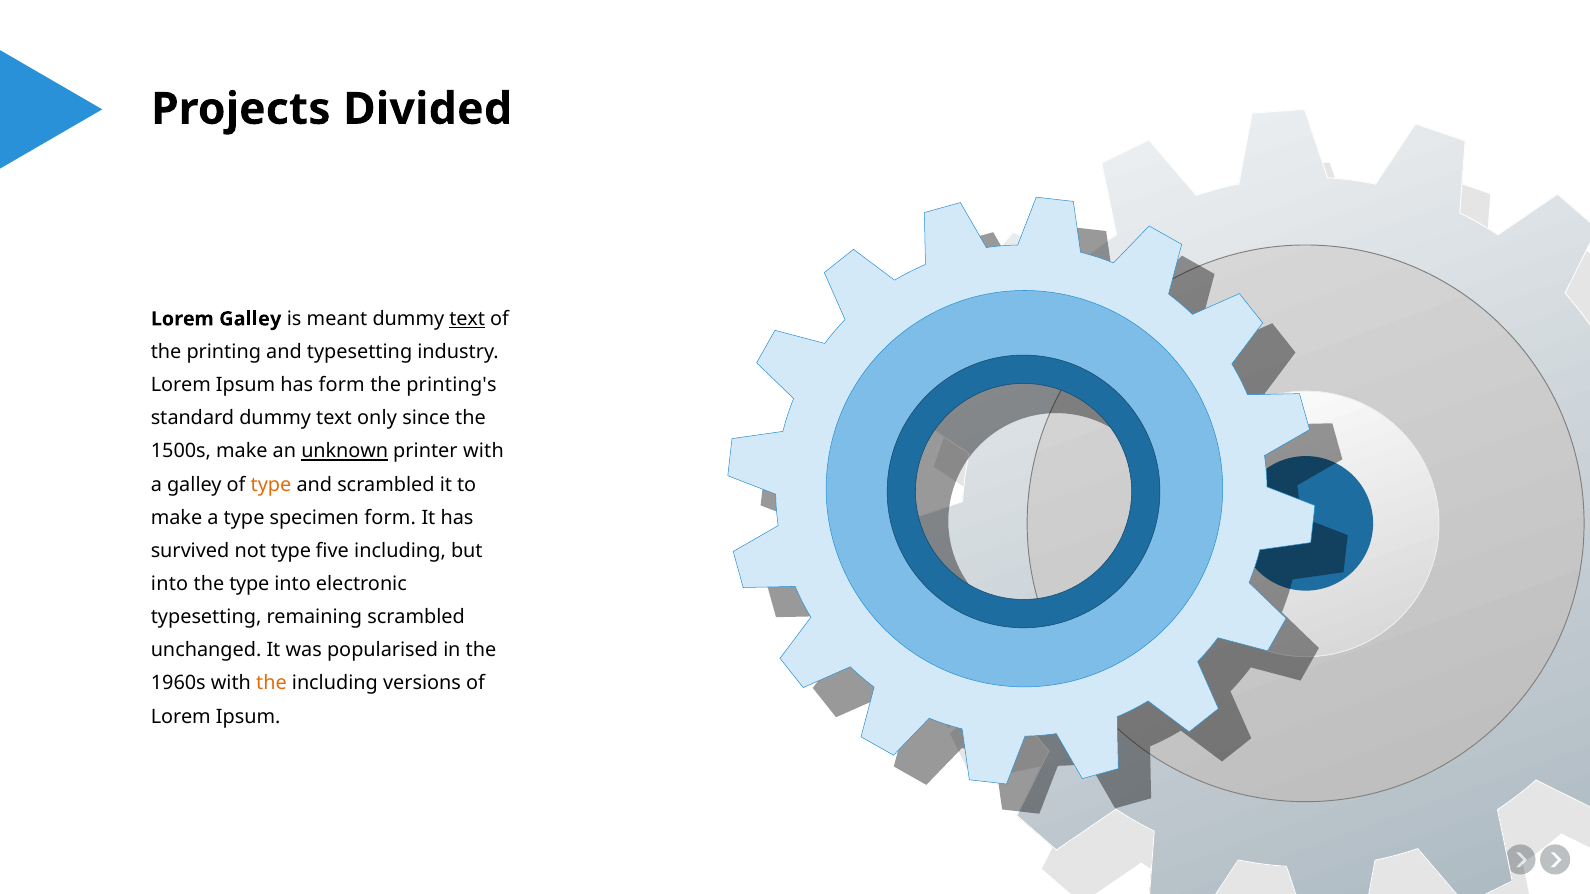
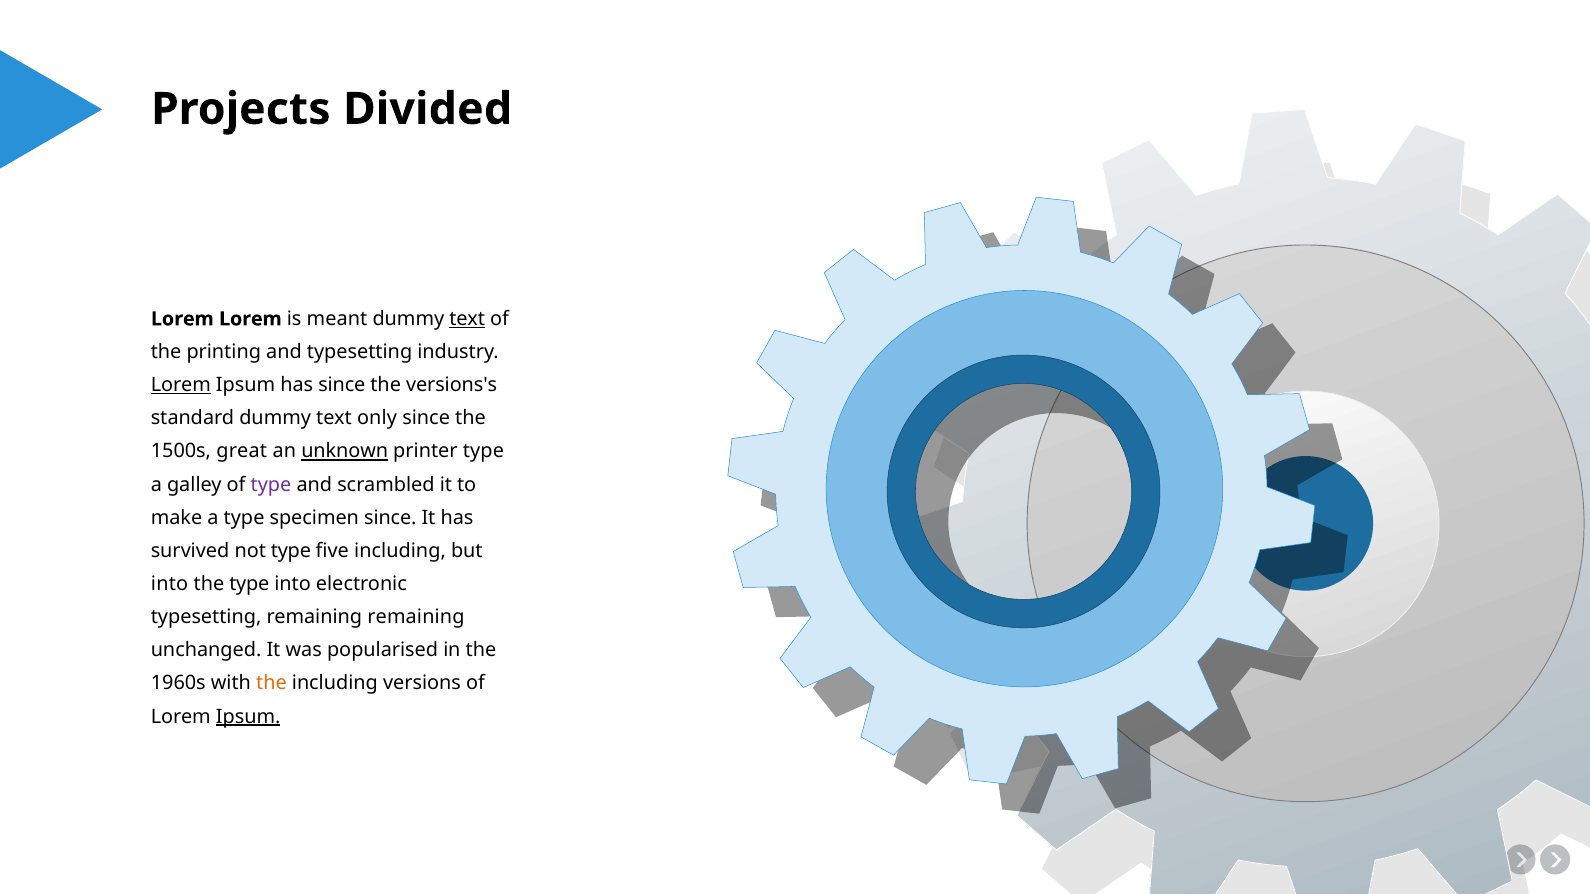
Lorem Galley: Galley -> Lorem
Lorem at (181, 385) underline: none -> present
has form: form -> since
printing's: printing's -> versions's
1500s make: make -> great
printer with: with -> type
type at (271, 485) colour: orange -> purple
specimen form: form -> since
remaining scrambled: scrambled -> remaining
Ipsum at (248, 717) underline: none -> present
